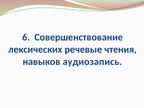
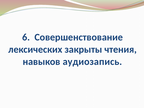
речевые: речевые -> закрыты
